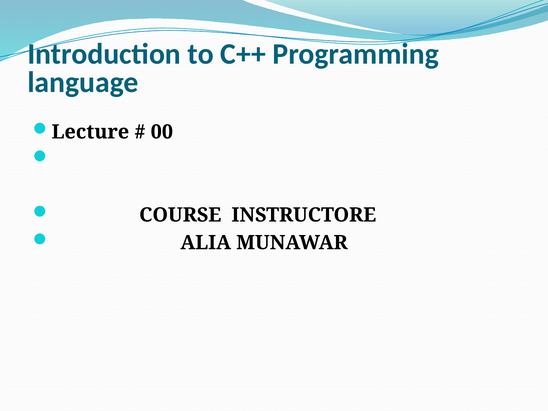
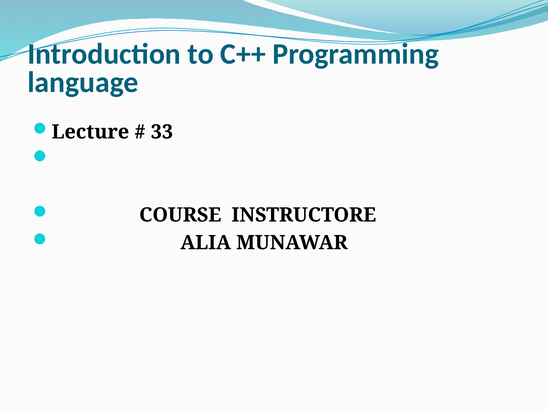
00: 00 -> 33
